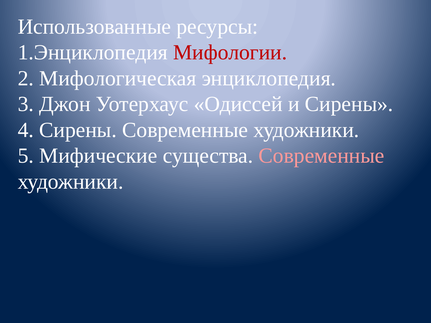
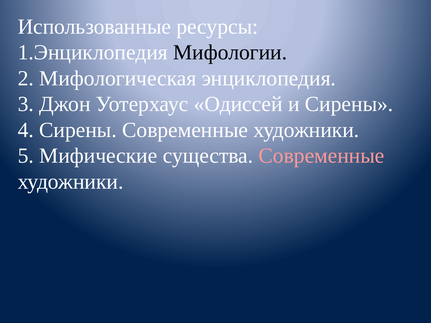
Мифологии colour: red -> black
